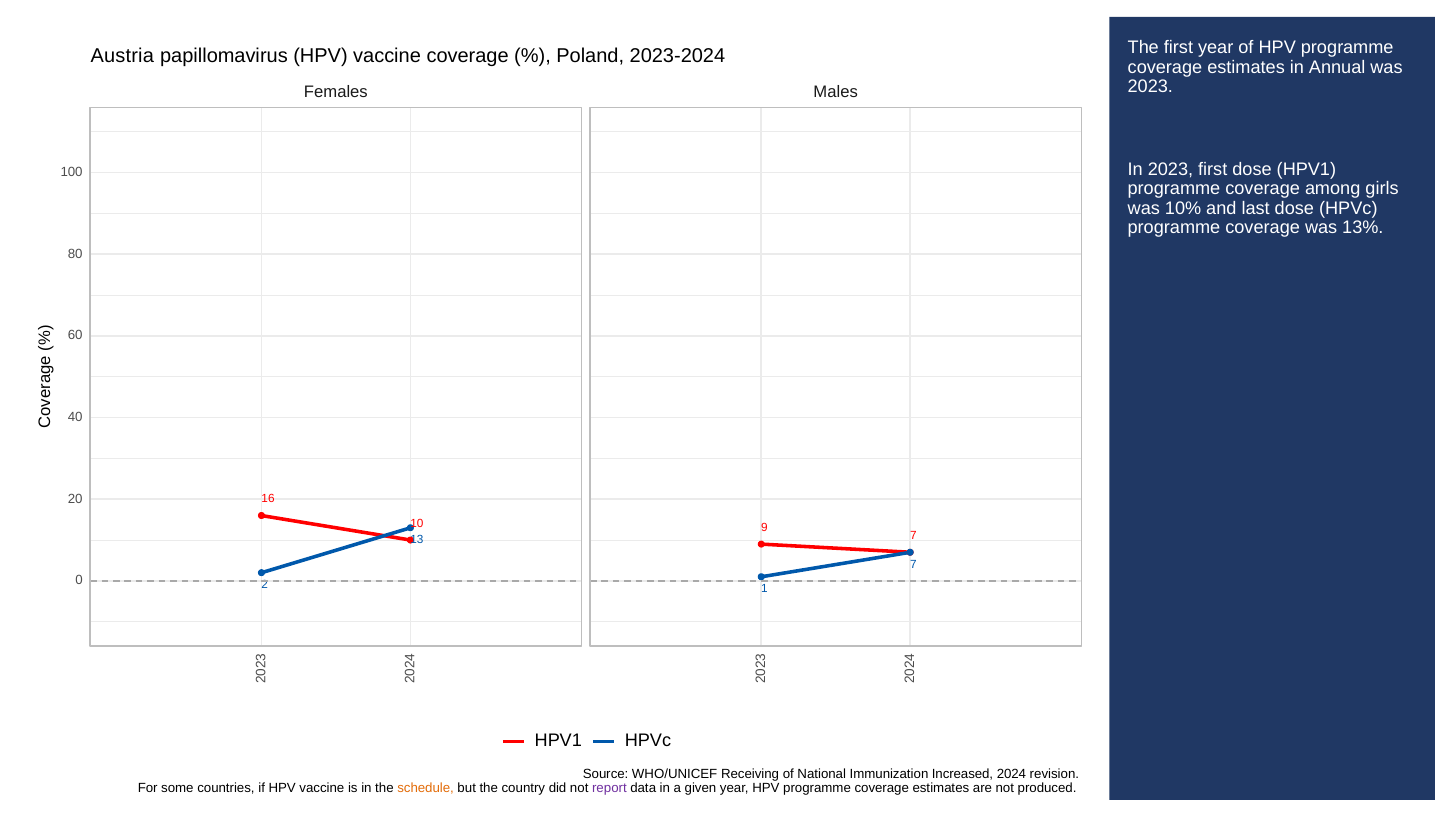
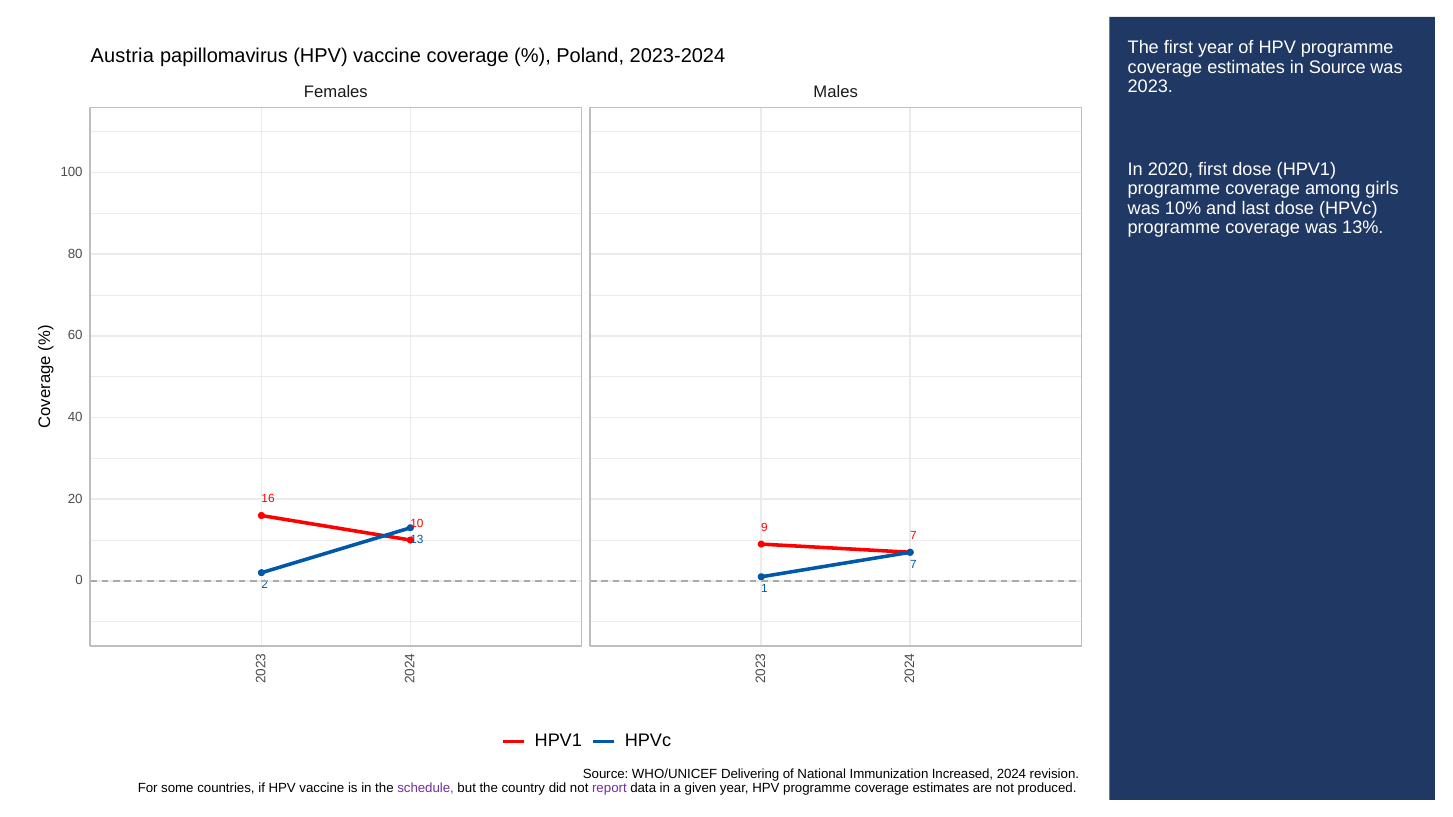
in Annual: Annual -> Source
In 2023: 2023 -> 2020
Receiving: Receiving -> Delivering
schedule colour: orange -> purple
